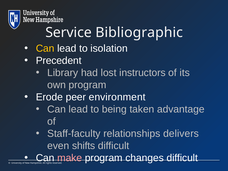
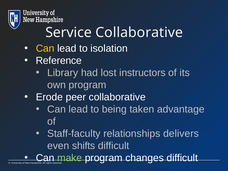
Service Bibliographic: Bibliographic -> Collaborative
Precedent: Precedent -> Reference
peer environment: environment -> collaborative
make colour: pink -> light green
